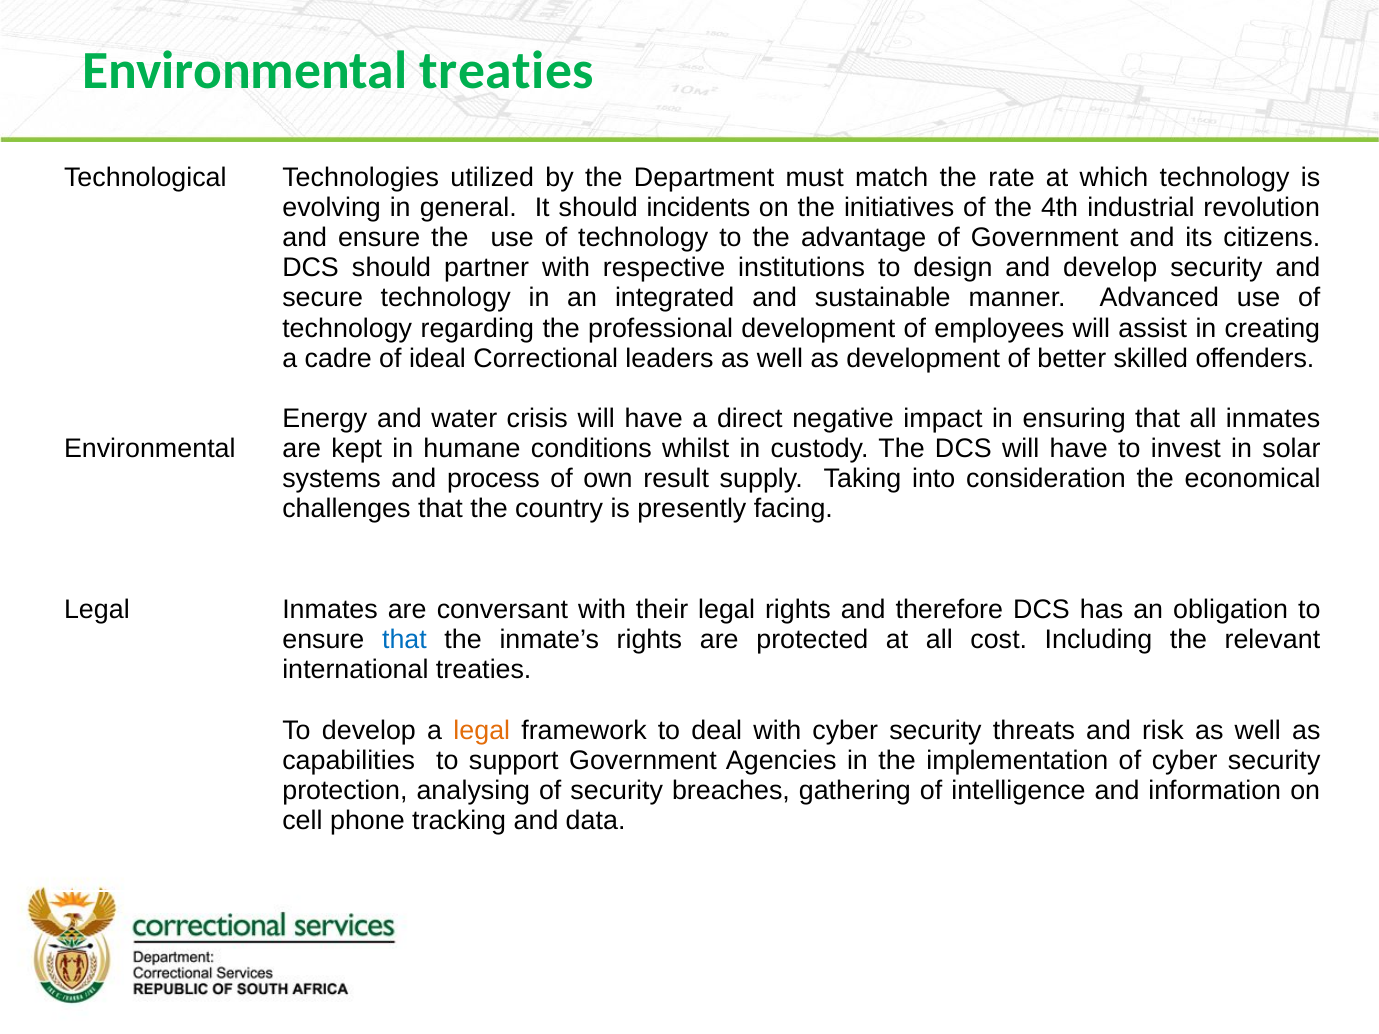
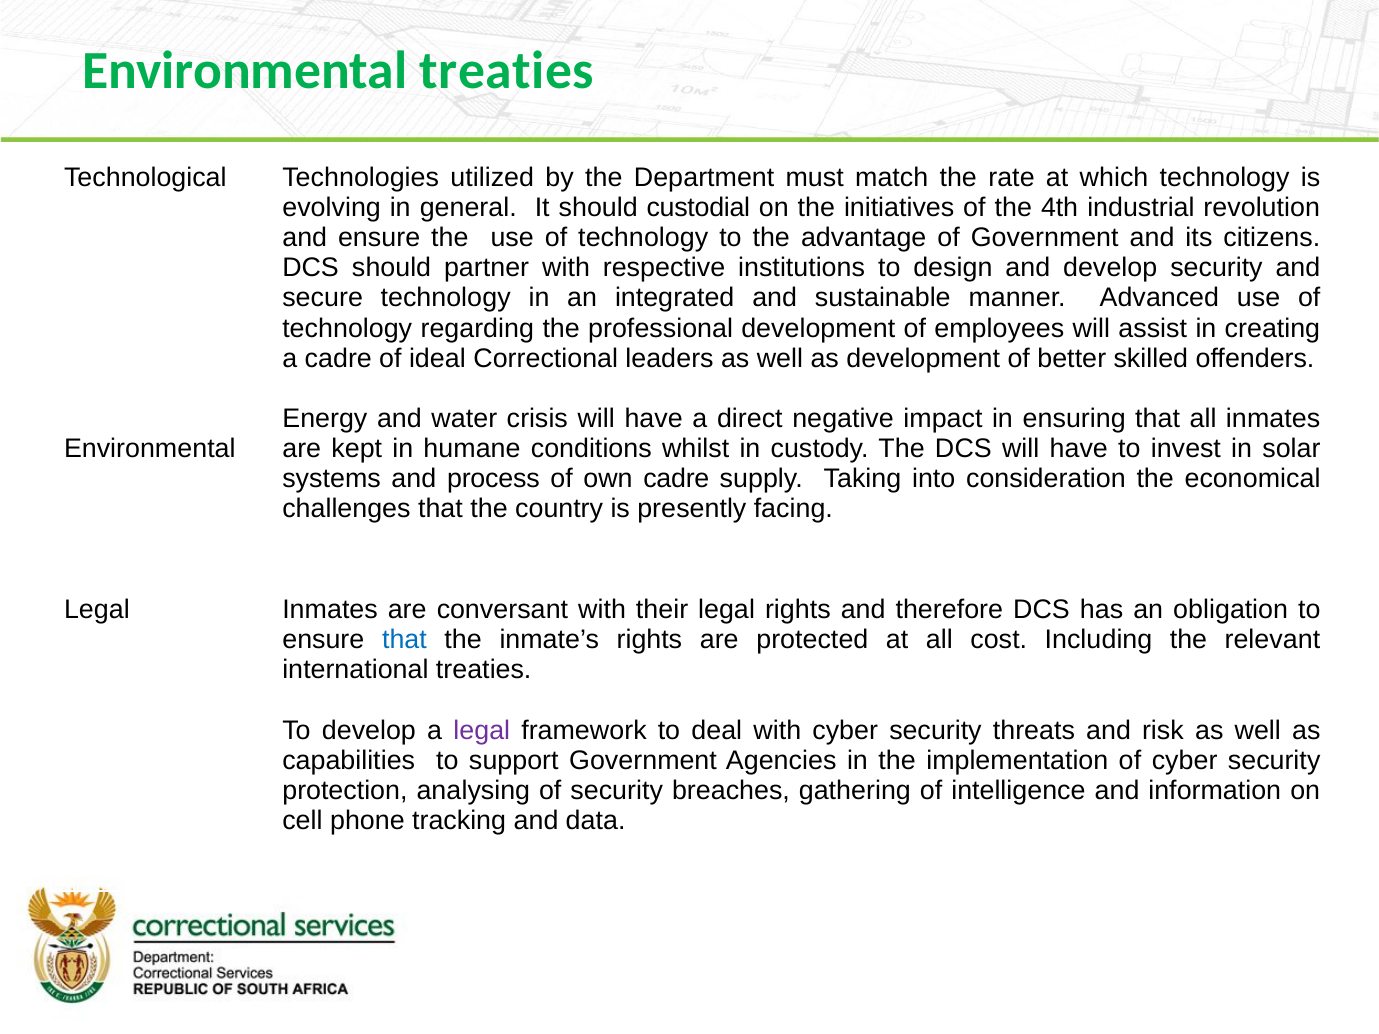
incidents: incidents -> custodial
own result: result -> cadre
legal at (482, 730) colour: orange -> purple
